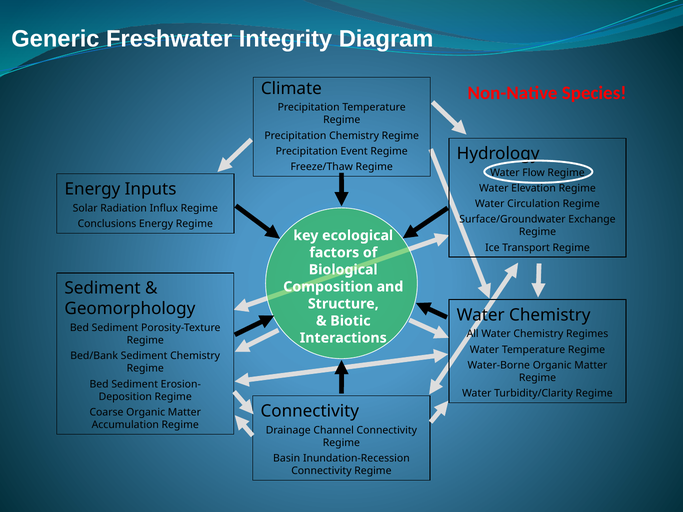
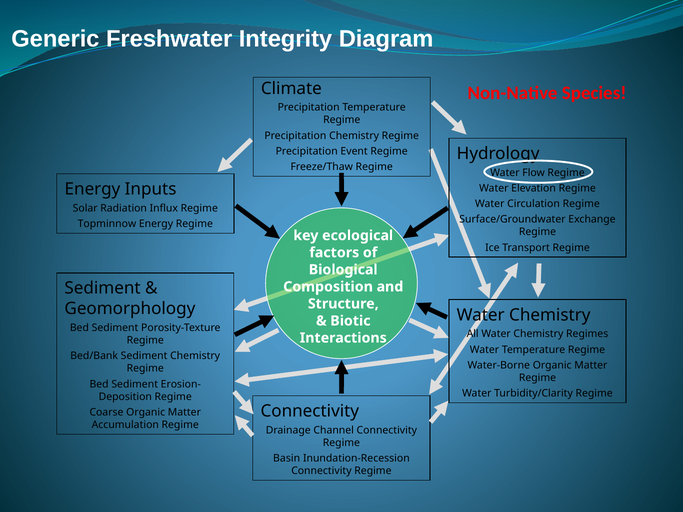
Conclusions: Conclusions -> Topminnow
